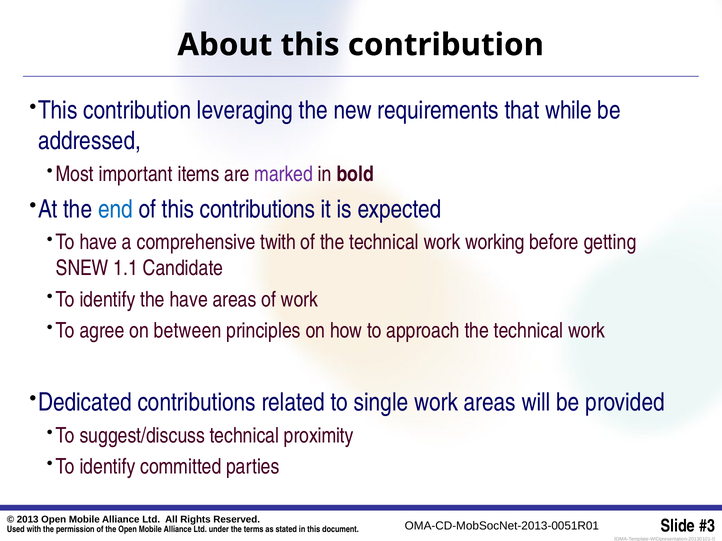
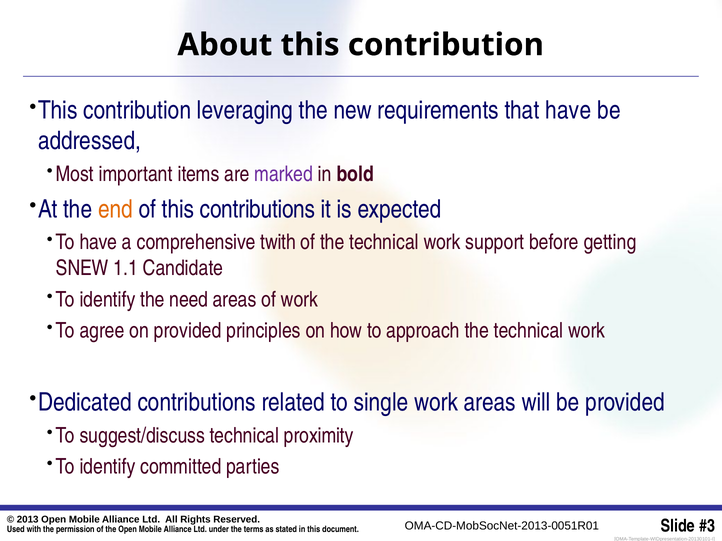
that while: while -> have
end colour: blue -> orange
working: working -> support
the have: have -> need
on between: between -> provided
